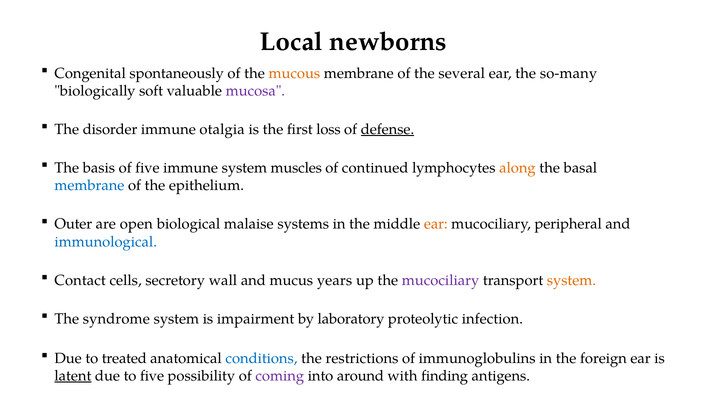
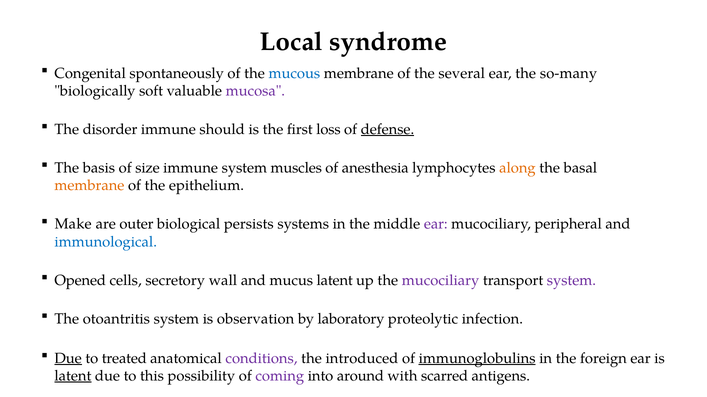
newborns: newborns -> syndrome
mucous colour: orange -> blue
otalgia: otalgia -> should
of five: five -> size
continued: continued -> anesthesia
membrane at (89, 186) colour: blue -> orange
Outer: Outer -> Make
open: open -> outer
malaise: malaise -> persists
ear at (436, 224) colour: orange -> purple
Contact: Contact -> Opened
mucus years: years -> latent
system at (571, 281) colour: orange -> purple
syndrome: syndrome -> otoantritis
impairment: impairment -> observation
Due at (68, 359) underline: none -> present
conditions colour: blue -> purple
restrictions: restrictions -> introduced
immunoglobulins underline: none -> present
to five: five -> this
finding: finding -> scarred
